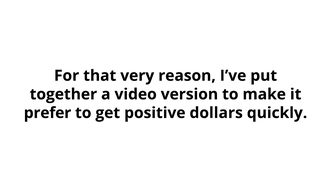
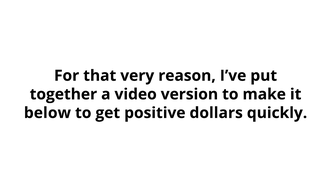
prefer: prefer -> below
